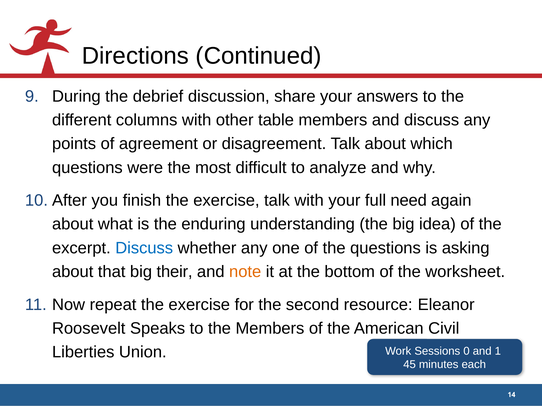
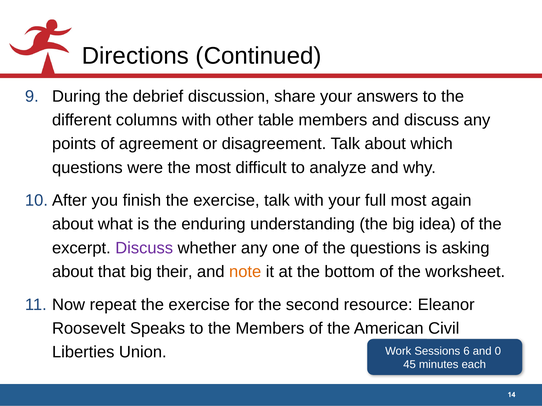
full need: need -> most
Discuss at (144, 248) colour: blue -> purple
0: 0 -> 6
1: 1 -> 0
